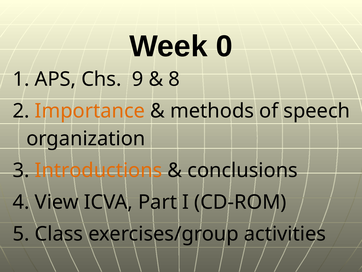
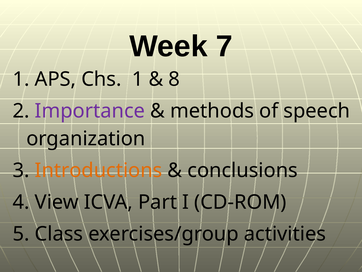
0: 0 -> 7
Chs 9: 9 -> 1
Importance colour: orange -> purple
